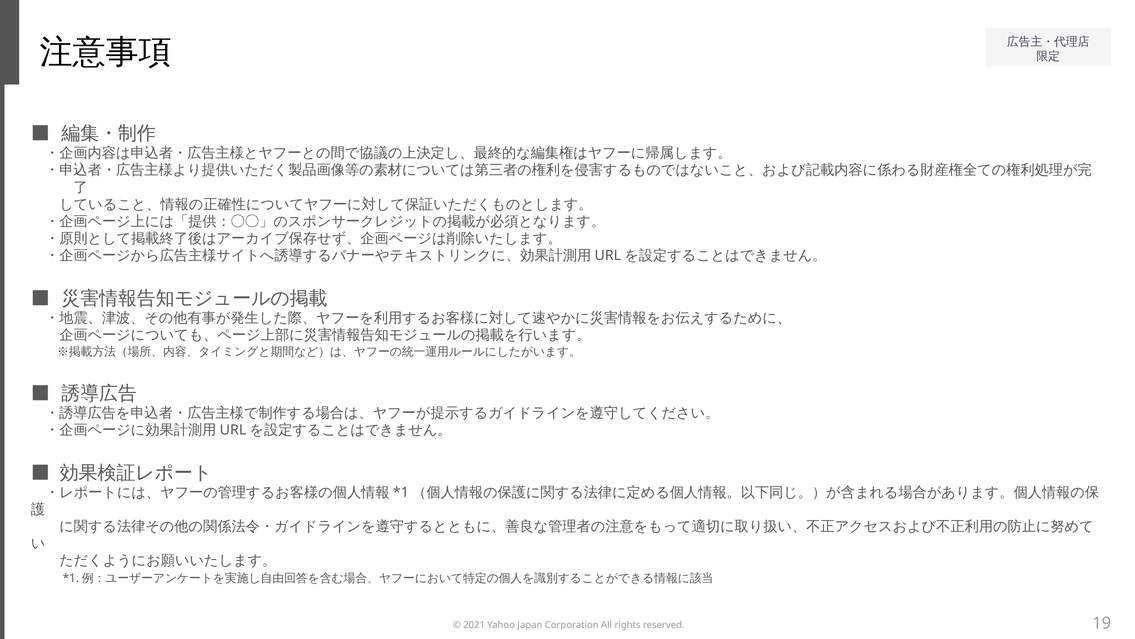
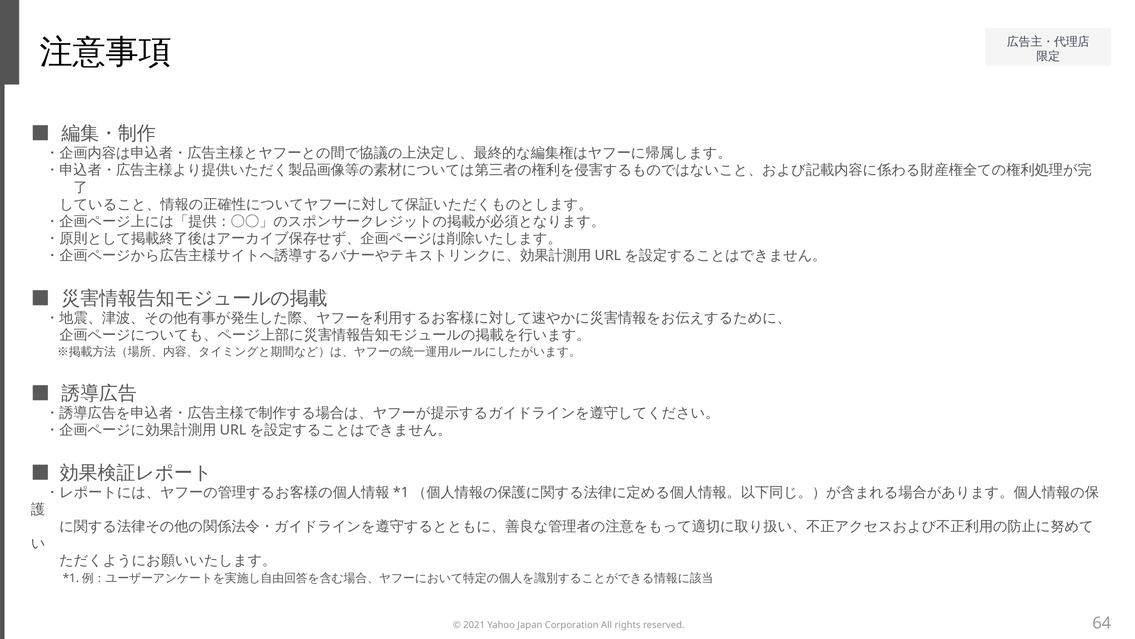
19: 19 -> 64
